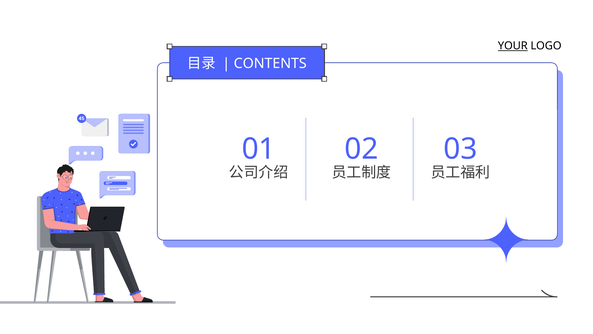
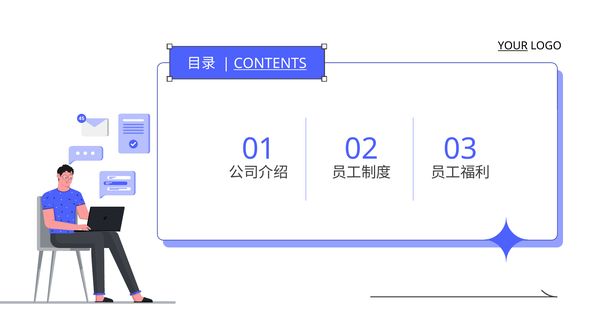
CONTENTS underline: none -> present
